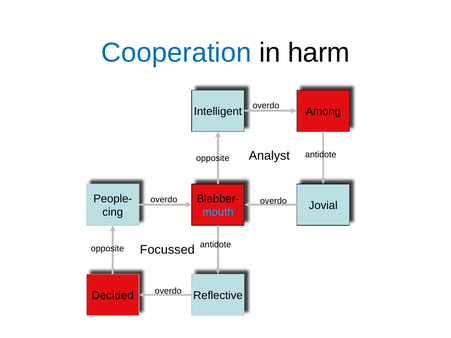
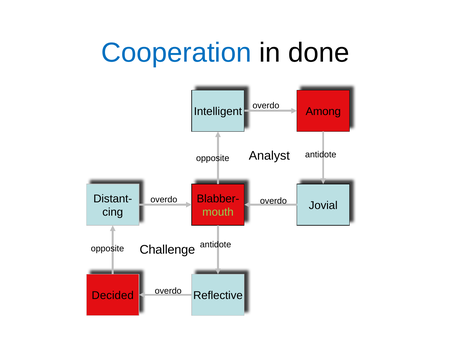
harm: harm -> done
People-: People- -> Distant-
mouth colour: light blue -> light green
Focussed: Focussed -> Challenge
